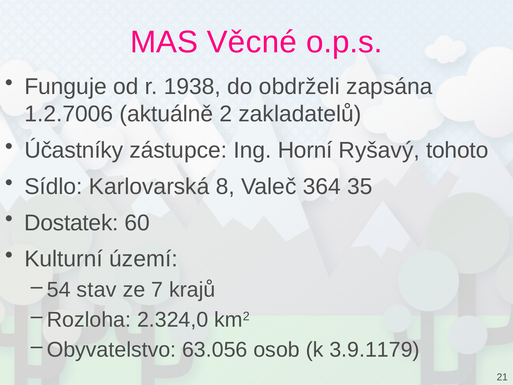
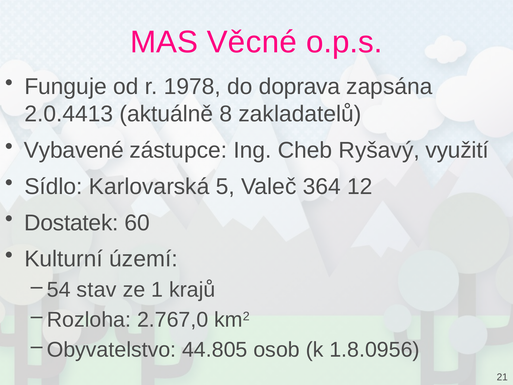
1938: 1938 -> 1978
obdrželi: obdrželi -> doprava
1.2.7006: 1.2.7006 -> 2.0.4413
2: 2 -> 8
Účastníky: Účastníky -> Vybavené
Horní: Horní -> Cheb
tohoto: tohoto -> využití
8: 8 -> 5
35: 35 -> 12
7: 7 -> 1
2.324,0: 2.324,0 -> 2.767,0
63.056: 63.056 -> 44.805
3.9.1179: 3.9.1179 -> 1.8.0956
